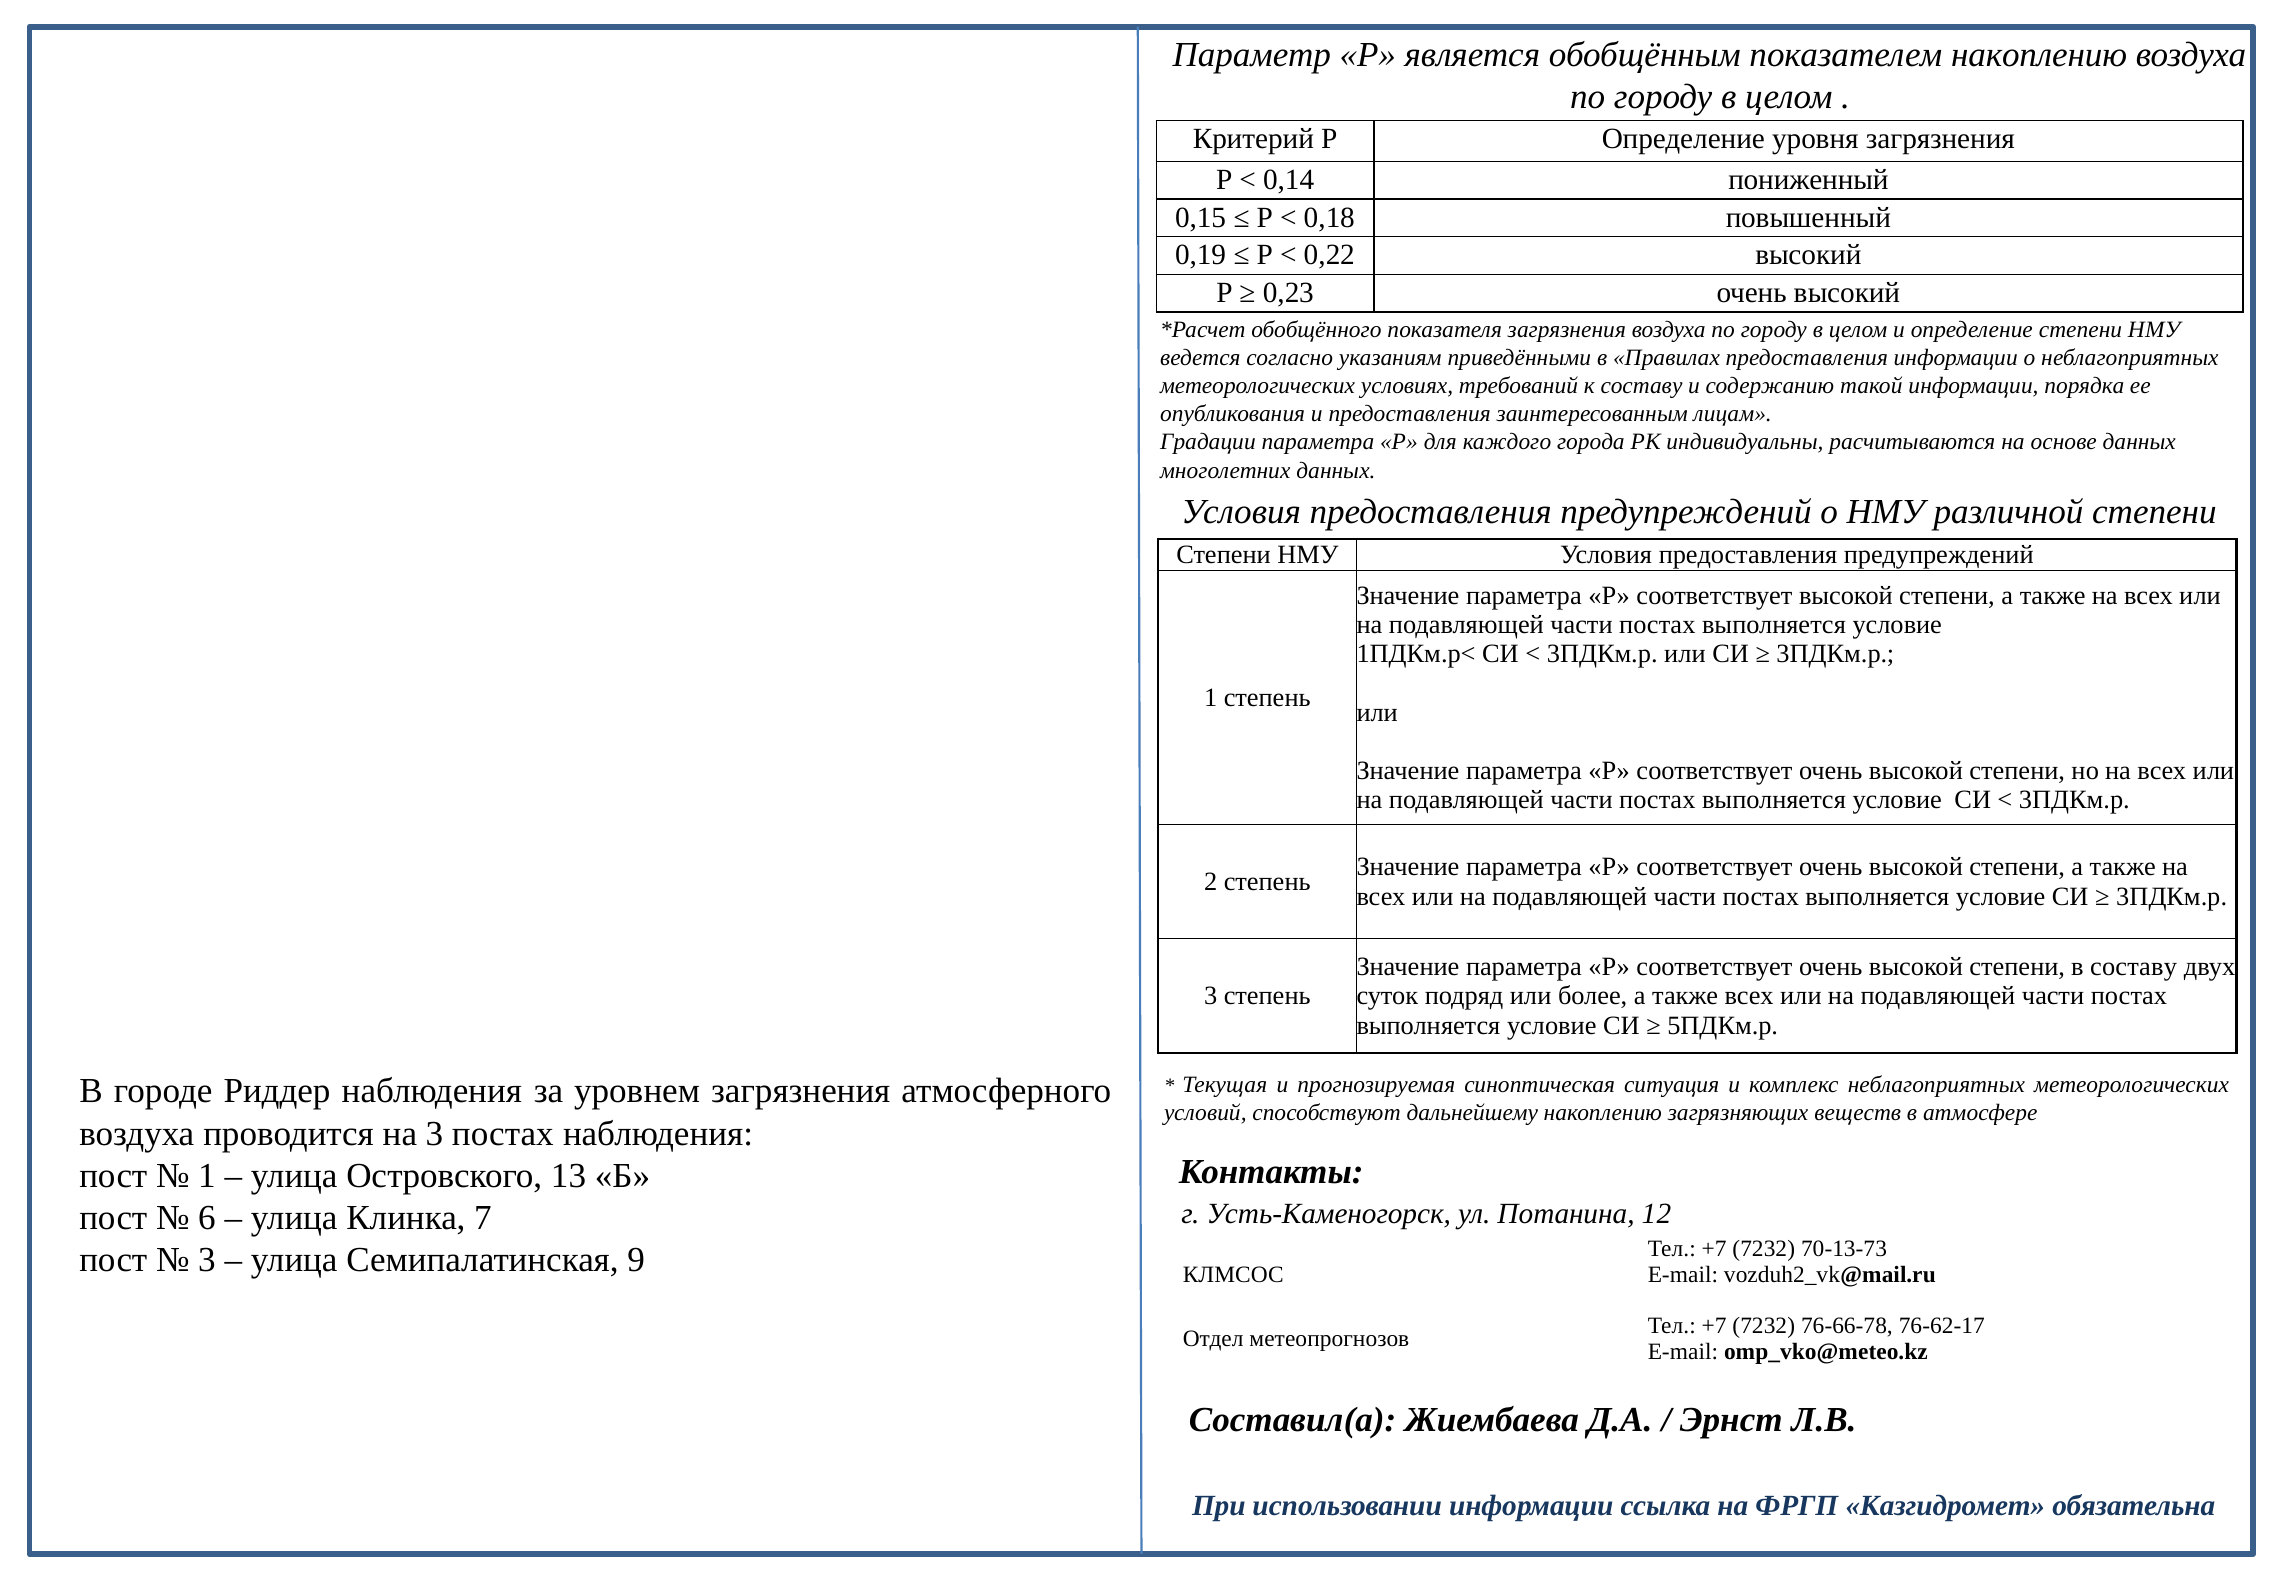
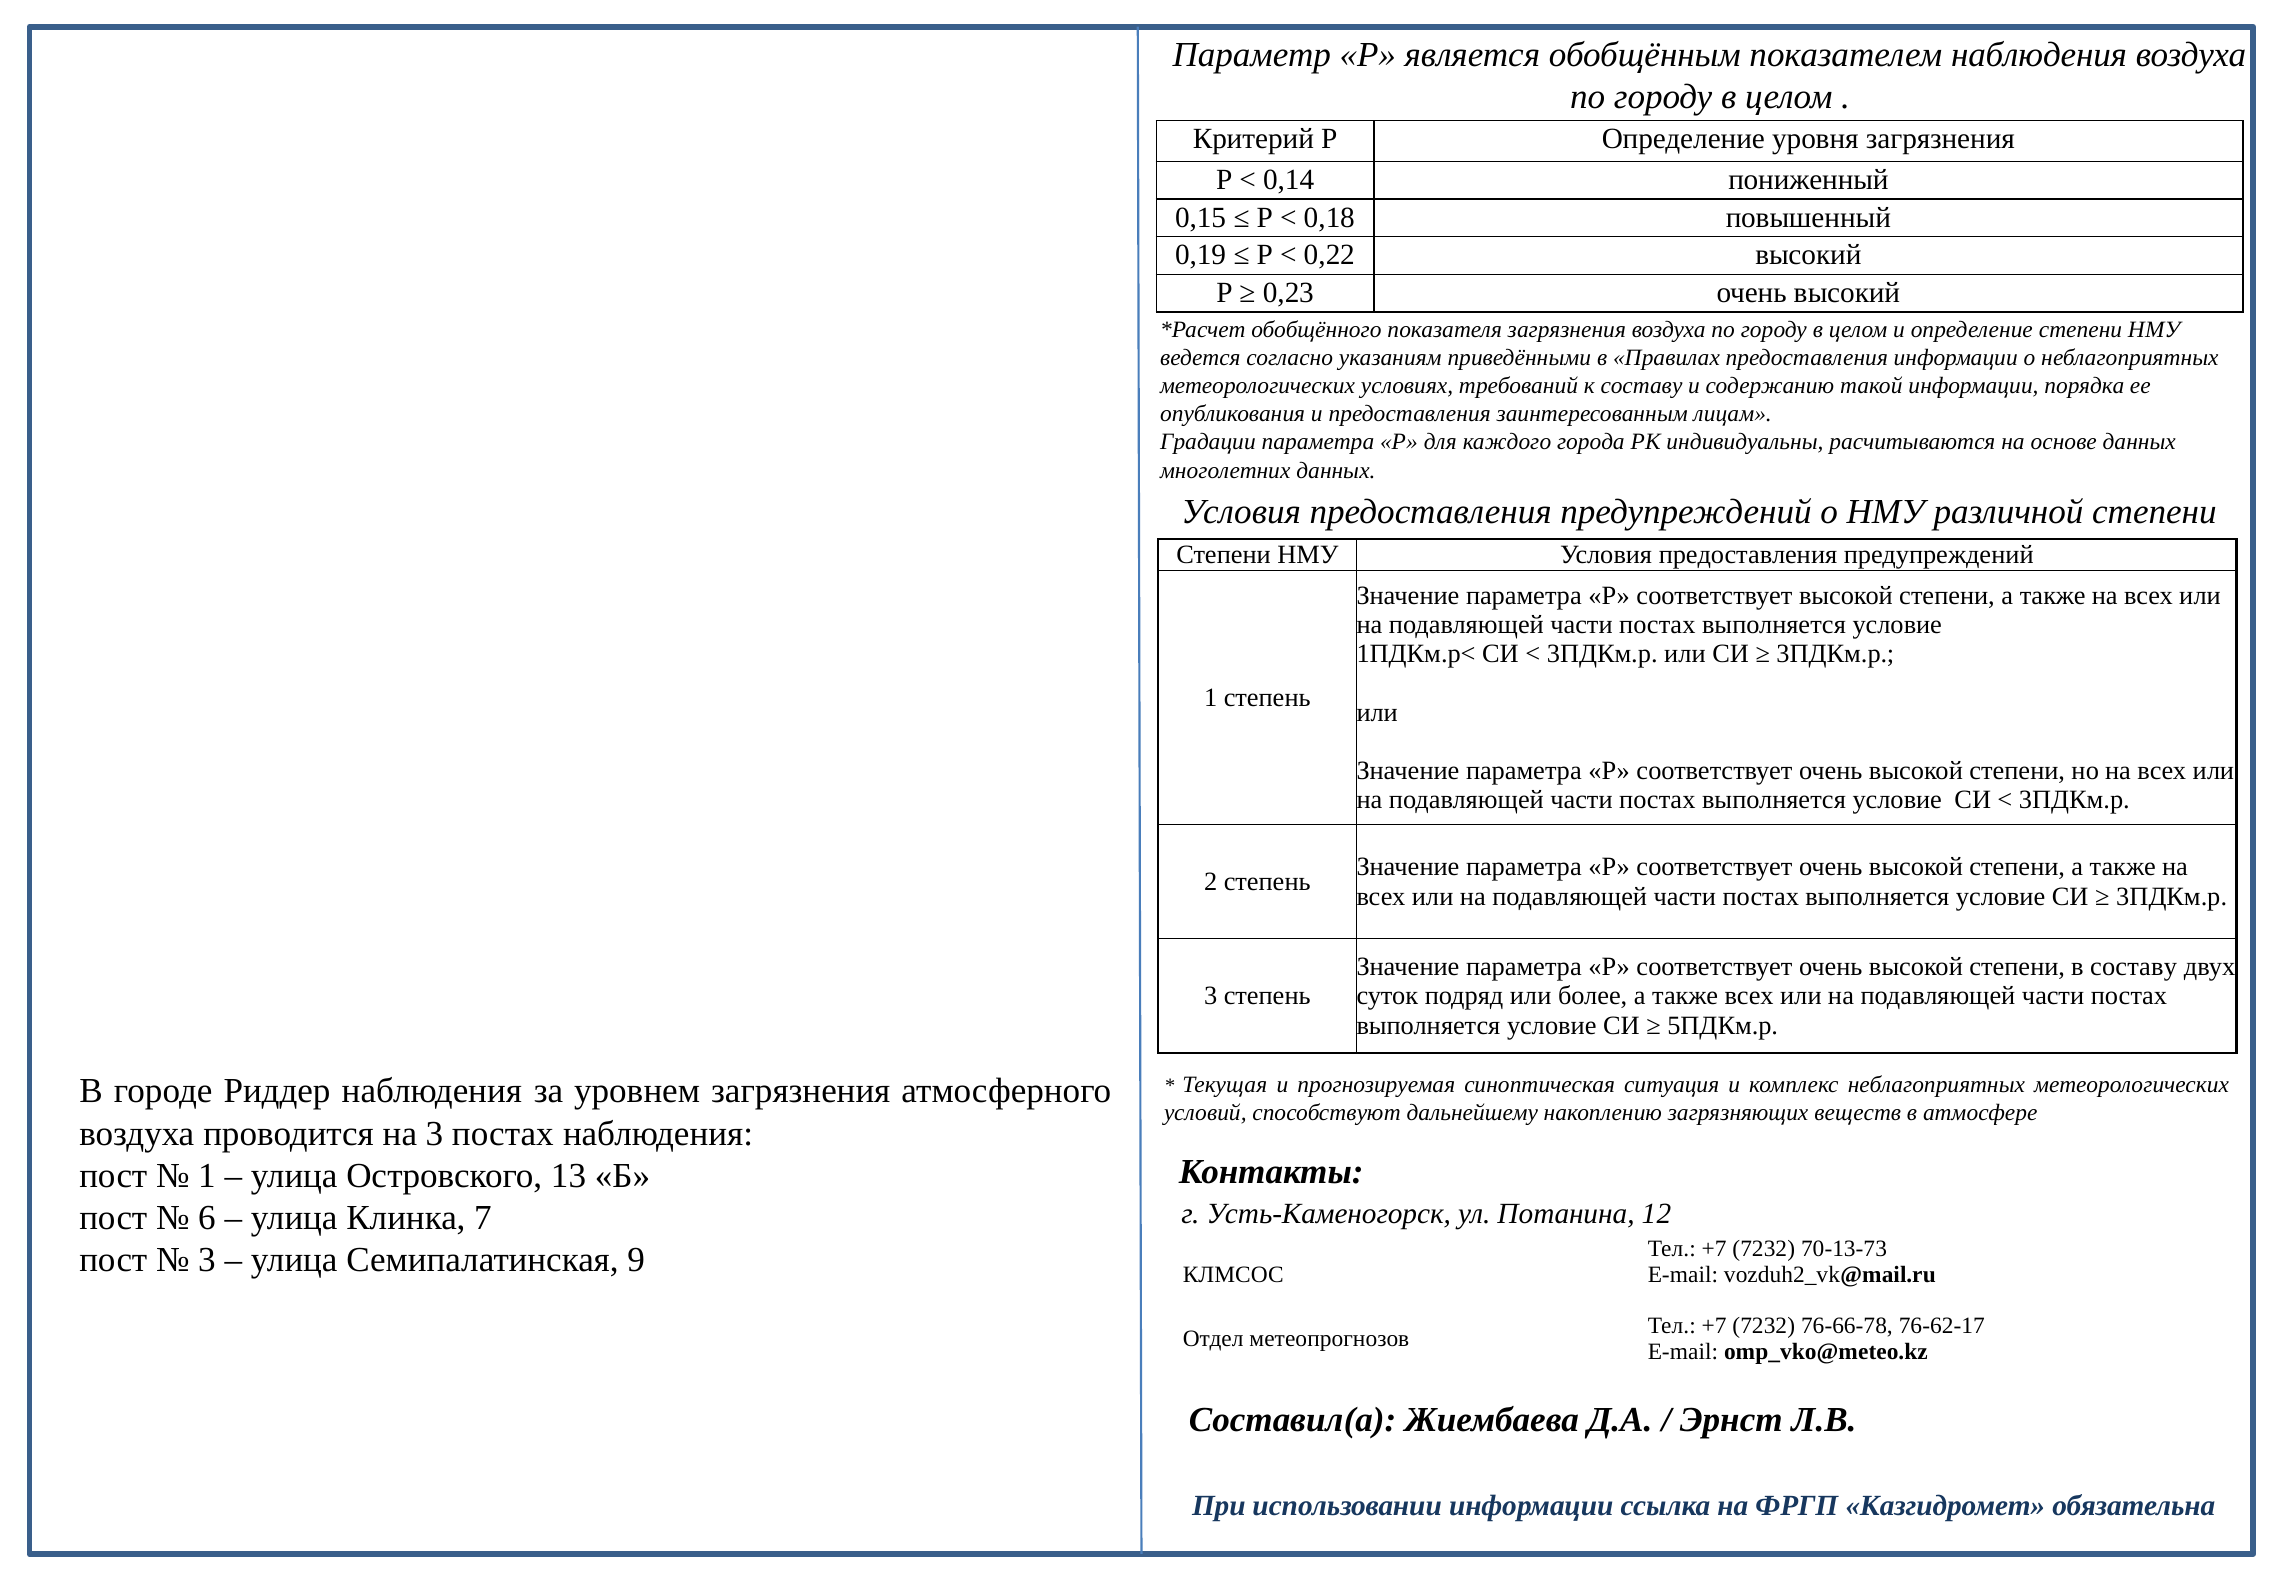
показателем накоплению: накоплению -> наблюдения
